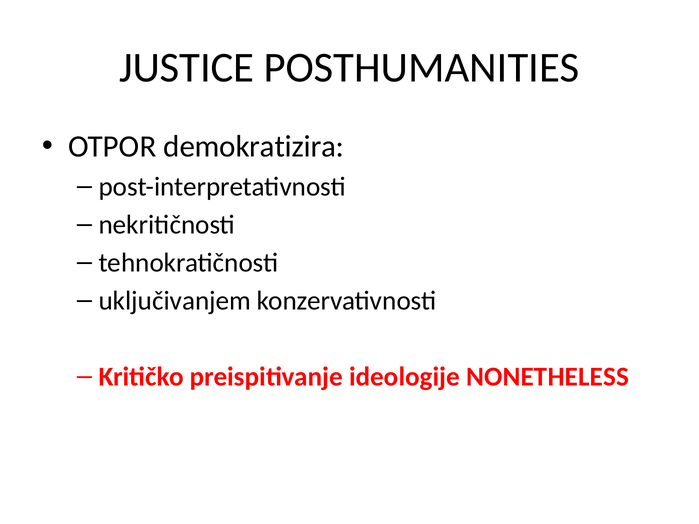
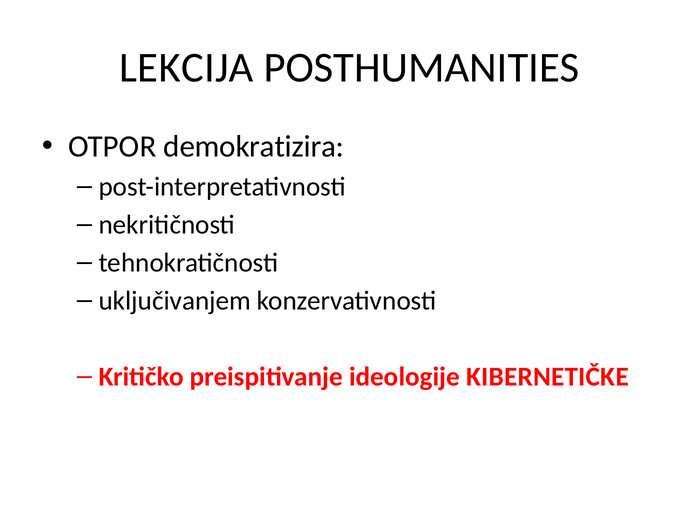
JUSTICE: JUSTICE -> LEKCIJA
NONETHELESS: NONETHELESS -> KIBERNETIČKE
